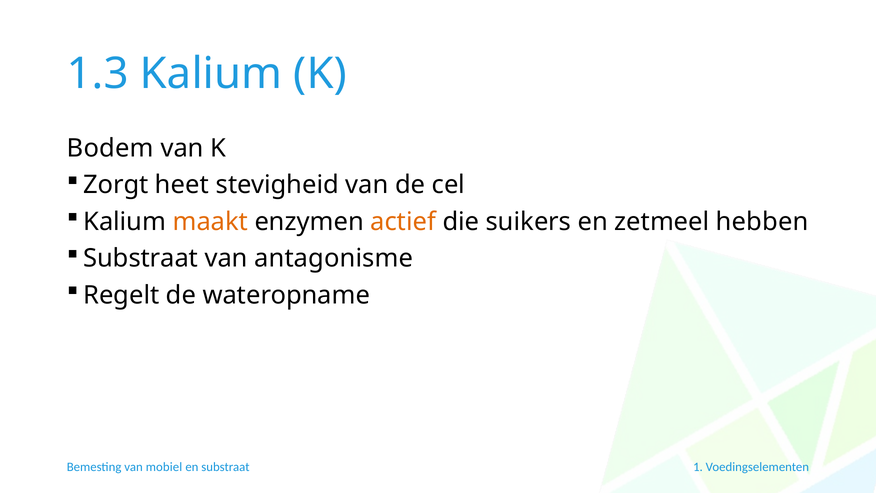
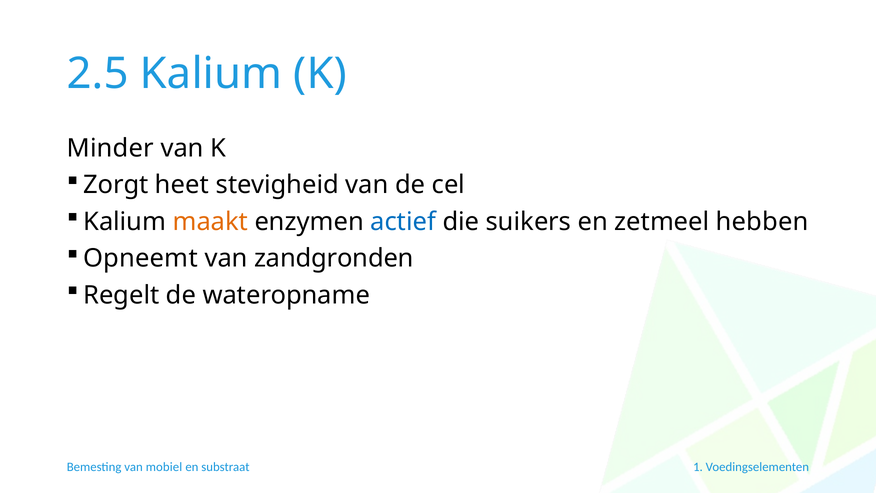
1.3: 1.3 -> 2.5
Bodem: Bodem -> Minder
actief colour: orange -> blue
Substraat at (141, 258): Substraat -> Opneemt
antagonisme: antagonisme -> zandgronden
